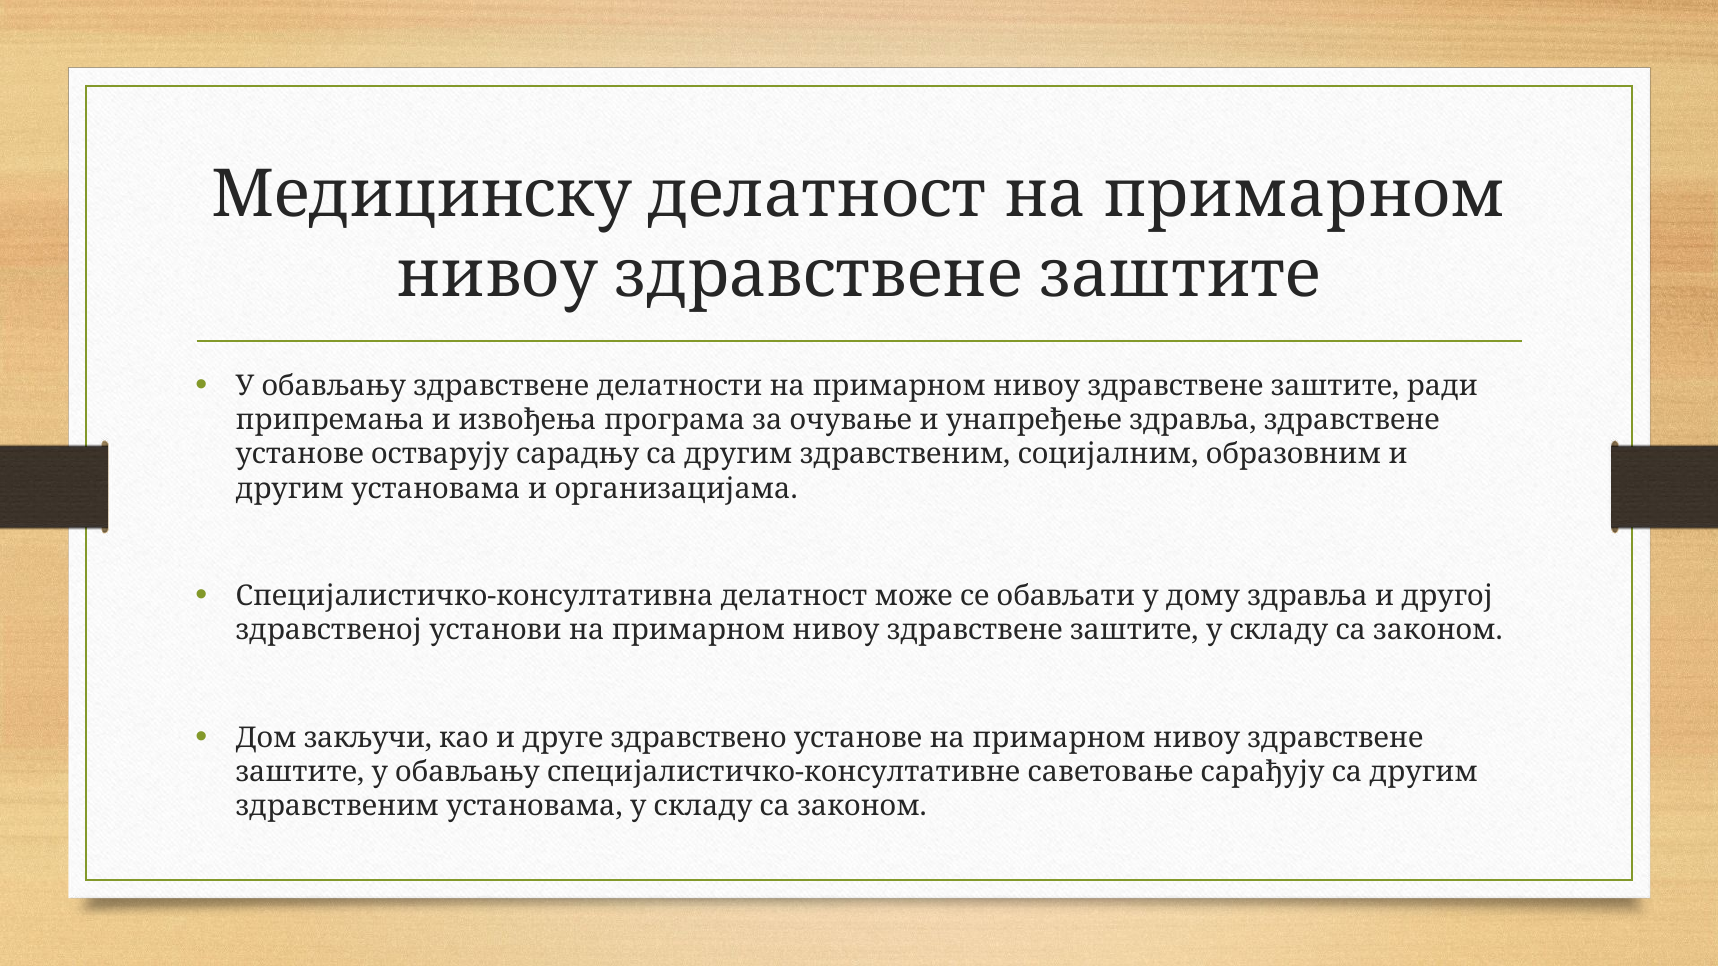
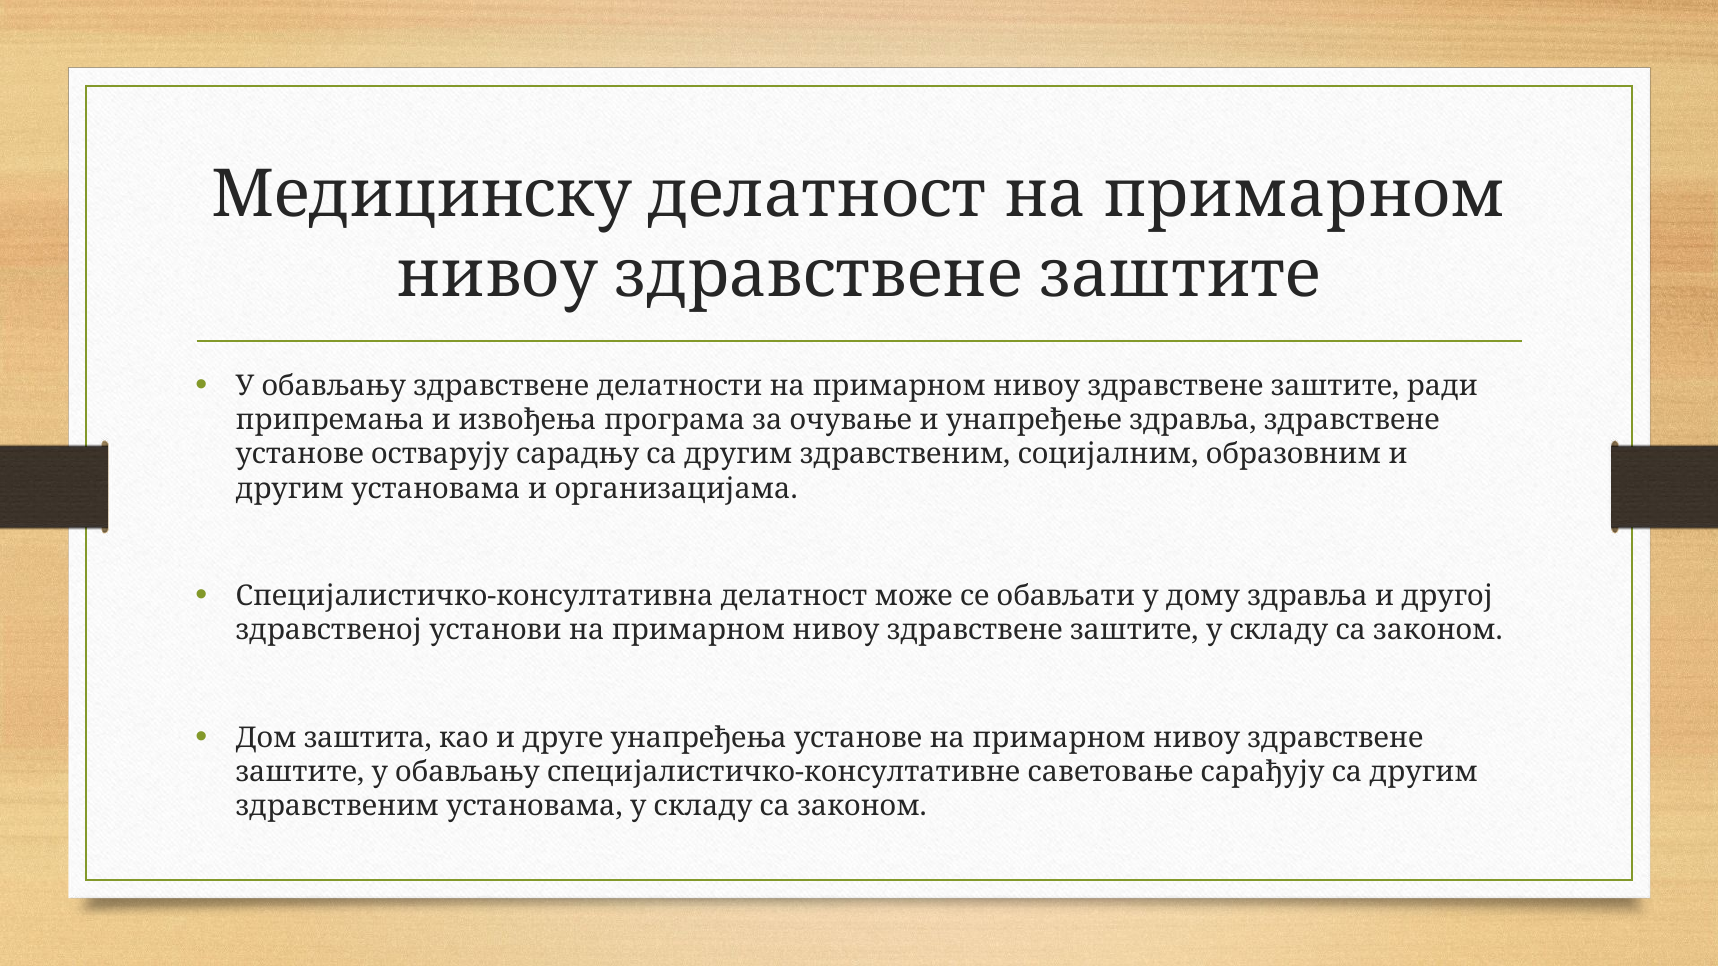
закључи: закључи -> заштита
здравствено: здравствено -> унапређења
